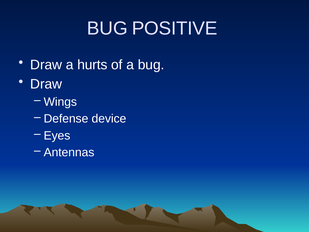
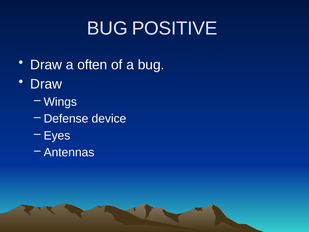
hurts: hurts -> often
